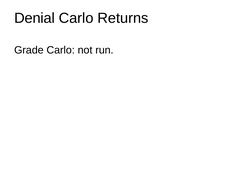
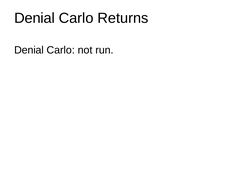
Grade at (29, 50): Grade -> Denial
